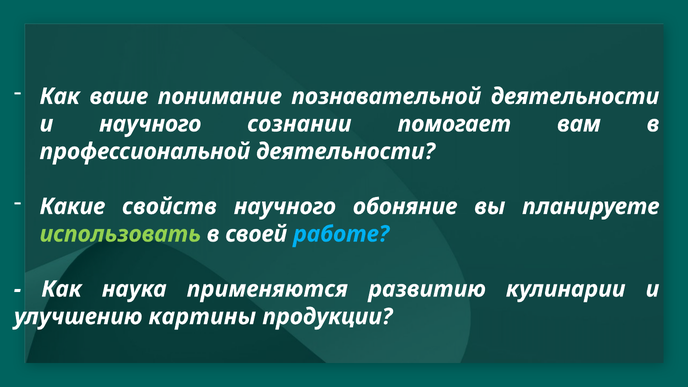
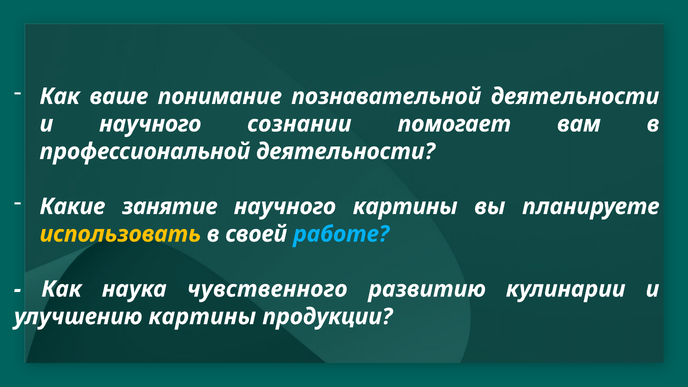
свойств: свойств -> занятие
научного обоняние: обоняние -> картины
использовать colour: light green -> yellow
применяются: применяются -> чувственного
